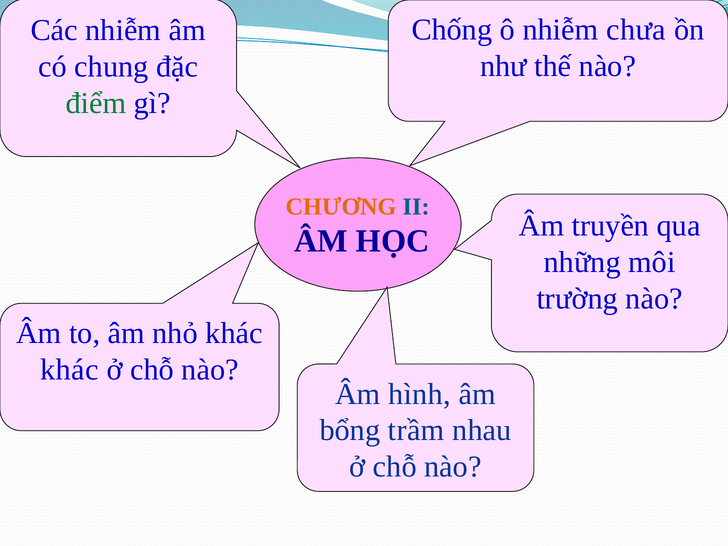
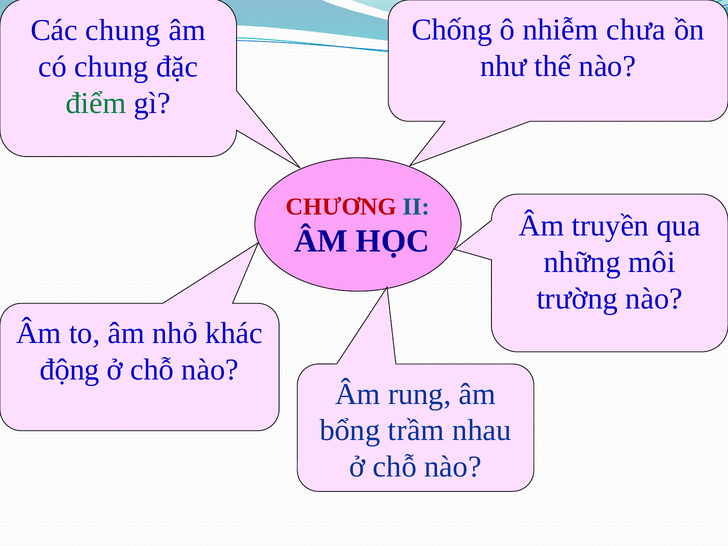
Các nhiễm: nhiễm -> chung
CHƯƠNG colour: orange -> red
khác at (69, 370): khác -> động
hình: hình -> rung
